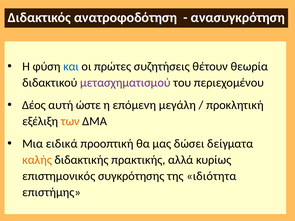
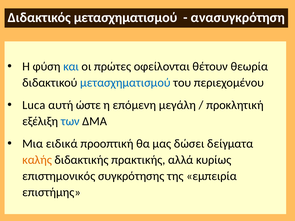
Διδακτικός ανατροφοδότηση: ανατροφοδότηση -> μετασχηματισμού
συζητήσεις: συζητήσεις -> οφείλονται
μετασχηματισμού at (125, 83) colour: purple -> blue
Δέος: Δέος -> Luca
των colour: orange -> blue
ιδιότητα: ιδιότητα -> εμπειρία
